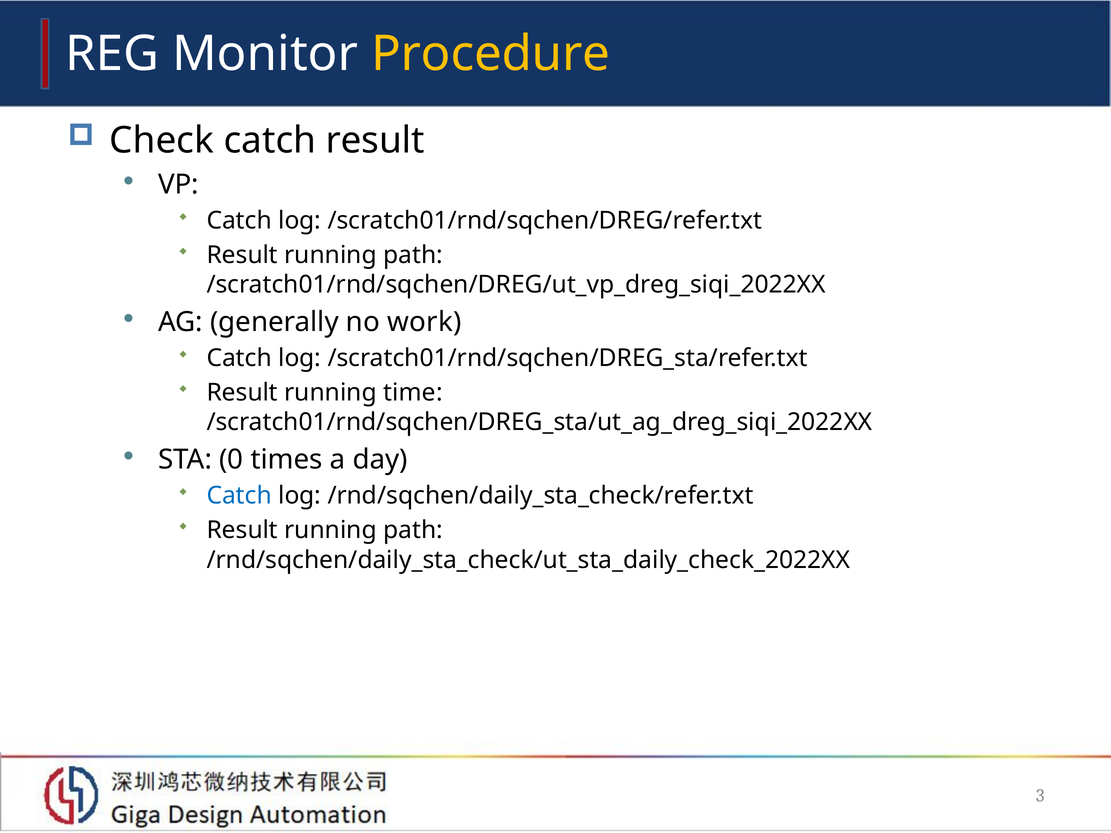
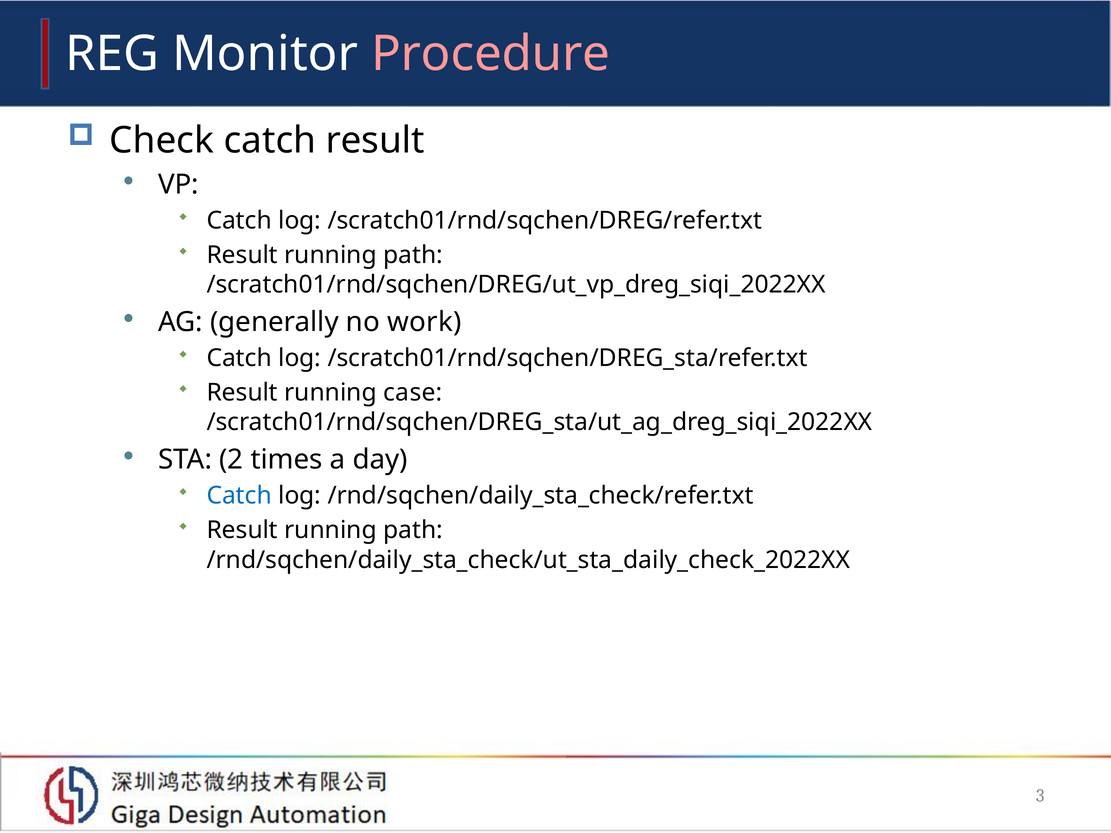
Procedure colour: yellow -> pink
time: time -> case
0: 0 -> 2
